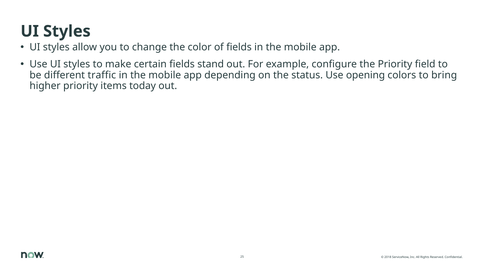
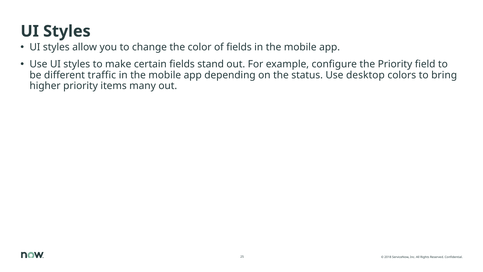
opening: opening -> desktop
today: today -> many
